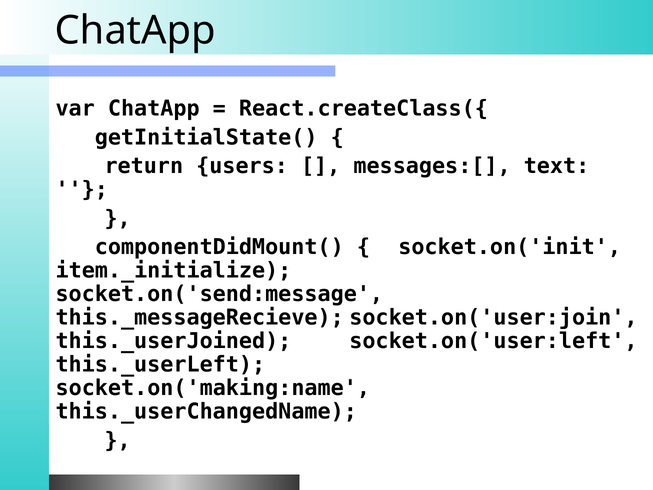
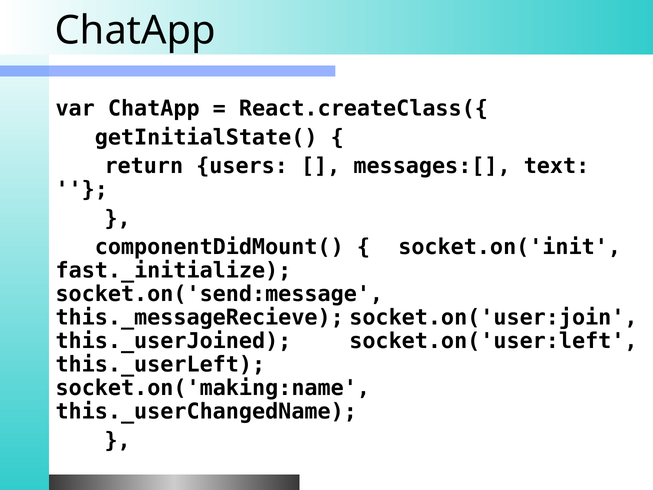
item._initialize: item._initialize -> fast._initialize
